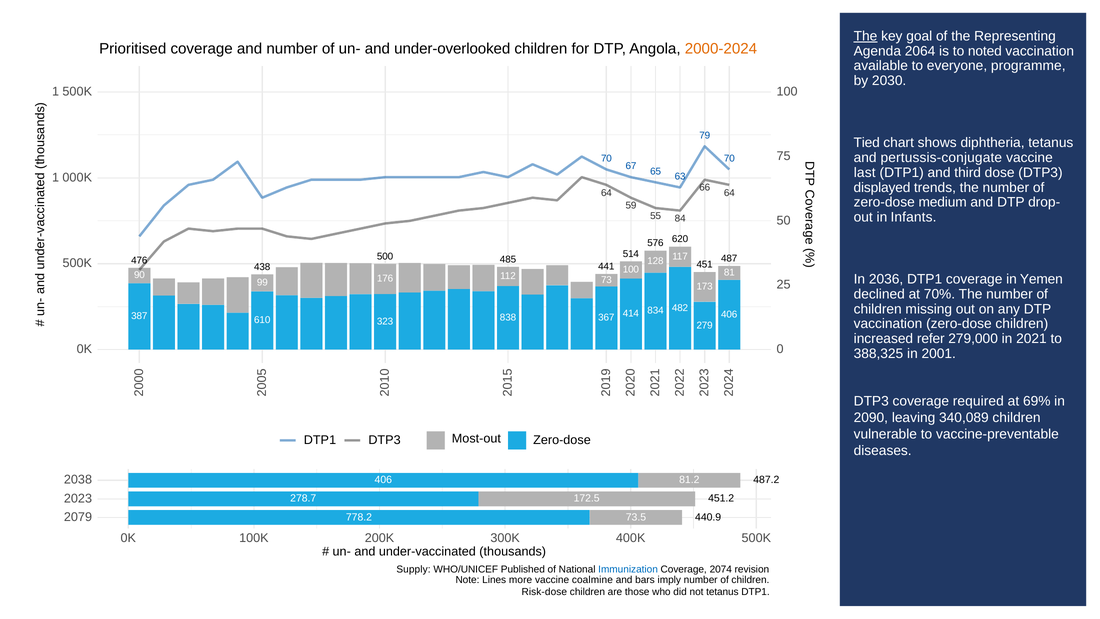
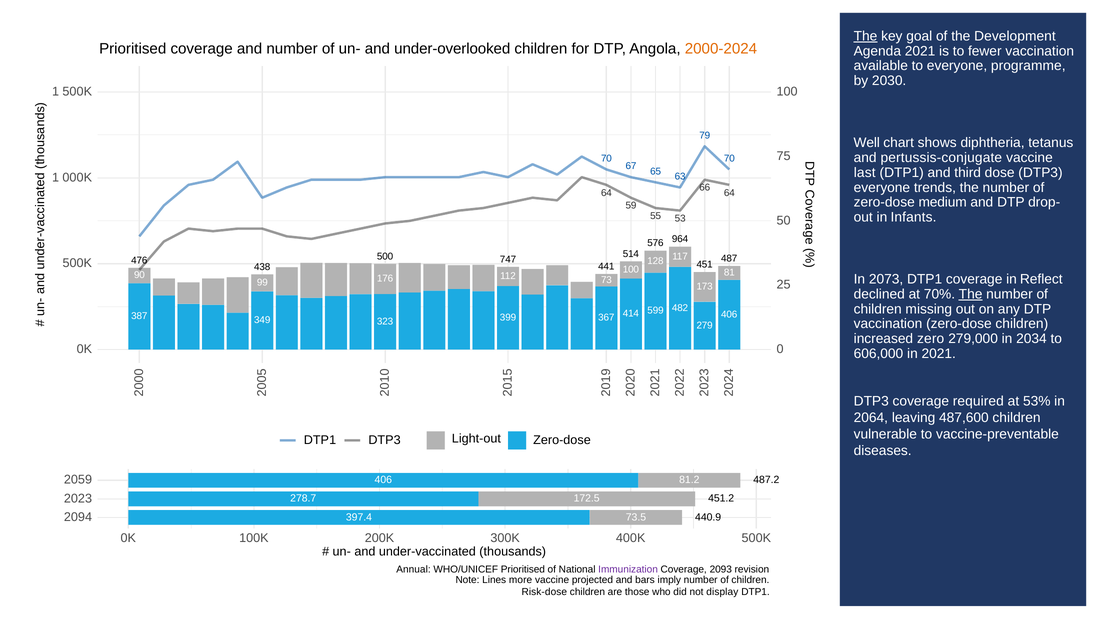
Representing: Representing -> Development
Agenda 2064: 2064 -> 2021
noted: noted -> fewer
Tied: Tied -> Well
displayed at (882, 187): displayed -> everyone
84: 84 -> 53
620: 620 -> 964
485: 485 -> 747
2036: 2036 -> 2073
Yemen: Yemen -> Reflect
The at (971, 294) underline: none -> present
610: 610 -> 349
838: 838 -> 399
834: 834 -> 599
refer: refer -> zero
2021: 2021 -> 2034
388,325: 388,325 -> 606,000
in 2001: 2001 -> 2021
69%: 69% -> 53%
2090: 2090 -> 2064
340,089: 340,089 -> 487,600
Most-out: Most-out -> Light-out
2038: 2038 -> 2059
2079: 2079 -> 2094
778.2: 778.2 -> 397.4
Supply: Supply -> Annual
WHO/UNICEF Published: Published -> Prioritised
Immunization colour: blue -> purple
2074: 2074 -> 2093
coalmine: coalmine -> projected
not tetanus: tetanus -> display
